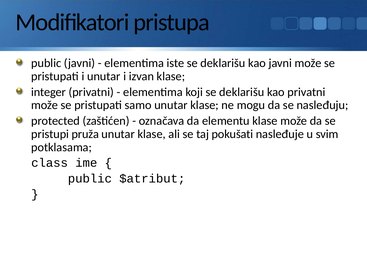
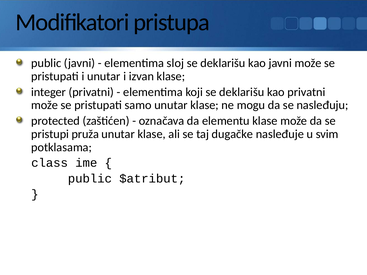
iste: iste -> sloj
pokušati: pokušati -> dugačke
